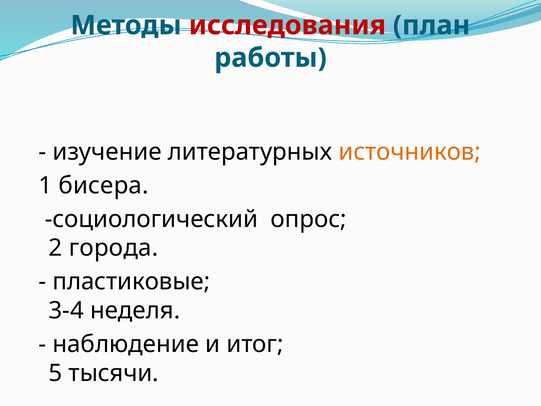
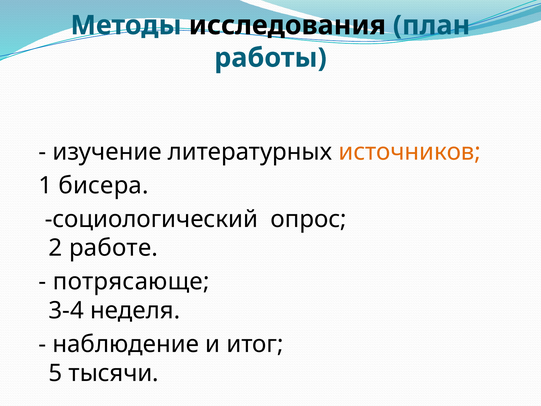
исследования colour: red -> black
города: города -> работе
пластиковые: пластиковые -> потрясающе
